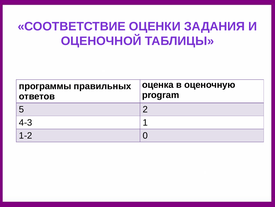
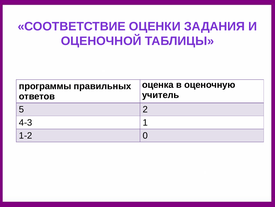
program: program -> учитель
